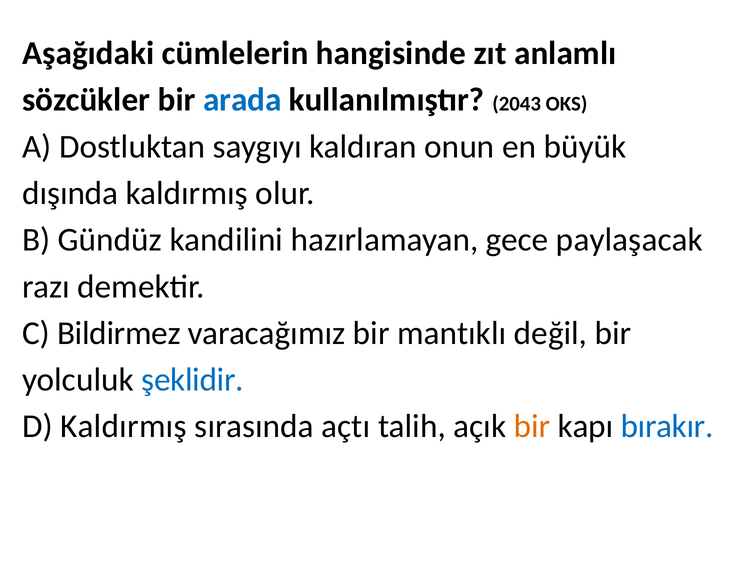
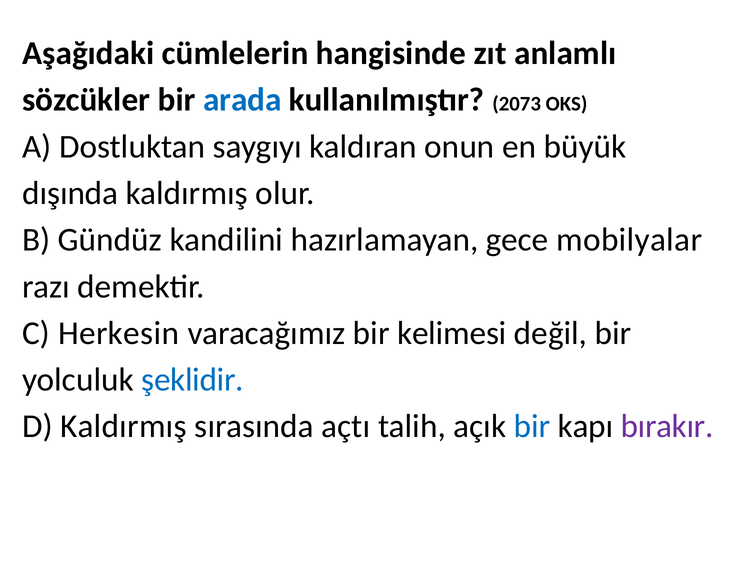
2043: 2043 -> 2073
paylaşacak: paylaşacak -> mobilyalar
Bildirmez: Bildirmez -> Herkesin
mantıklı: mantıklı -> kelimesi
bir at (532, 426) colour: orange -> blue
bırakır colour: blue -> purple
